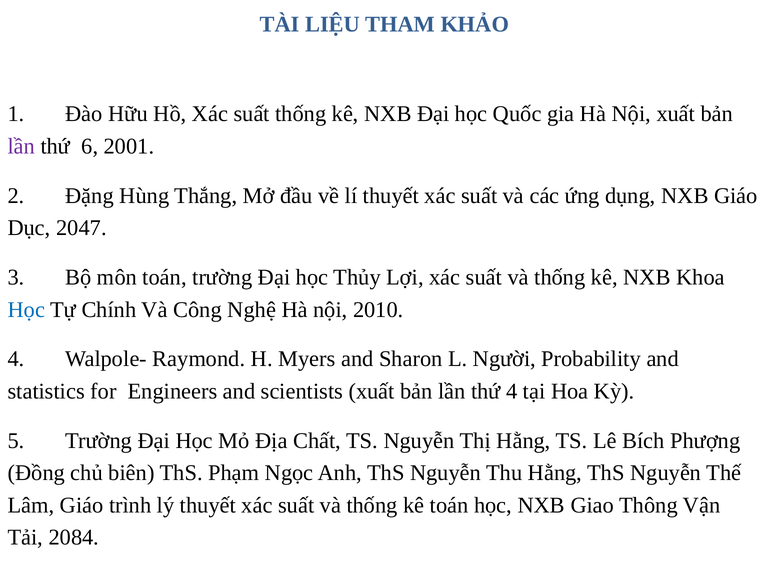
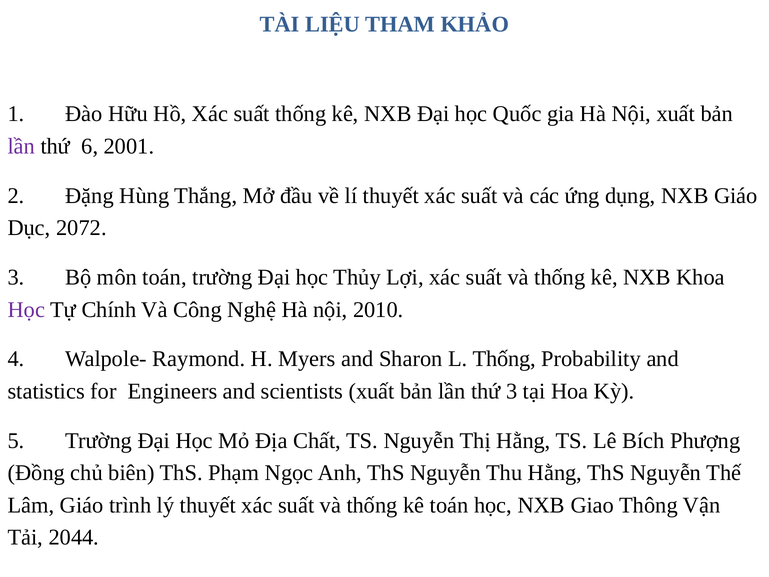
2047: 2047 -> 2072
Học at (26, 309) colour: blue -> purple
L Người: Người -> Thống
thứ 4: 4 -> 3
2084: 2084 -> 2044
